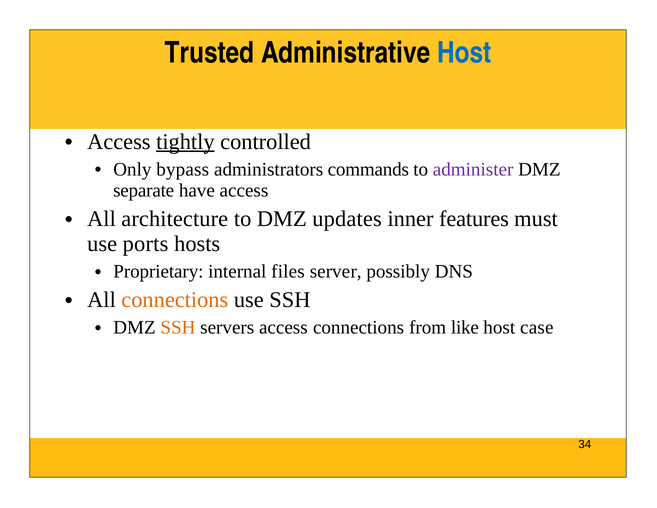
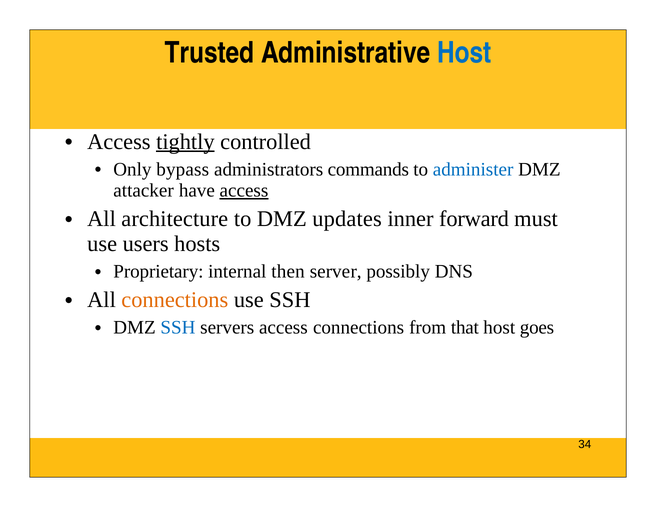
administer colour: purple -> blue
separate: separate -> attacker
access at (244, 190) underline: none -> present
features: features -> forward
ports: ports -> users
files: files -> then
SSH at (178, 327) colour: orange -> blue
like: like -> that
case: case -> goes
